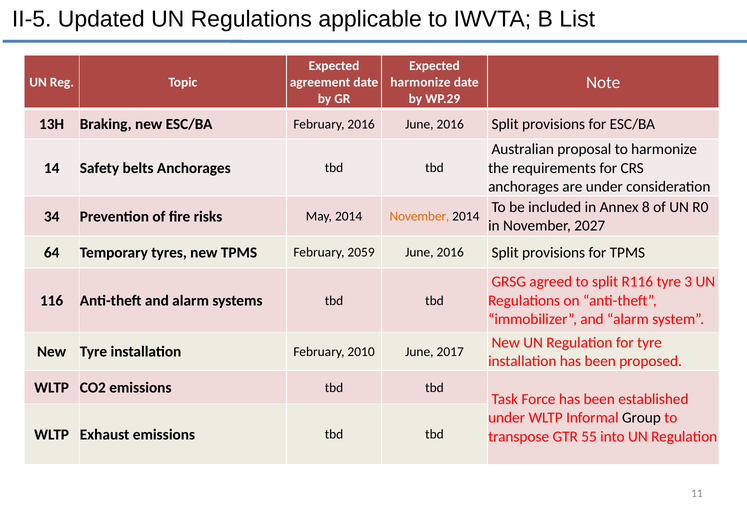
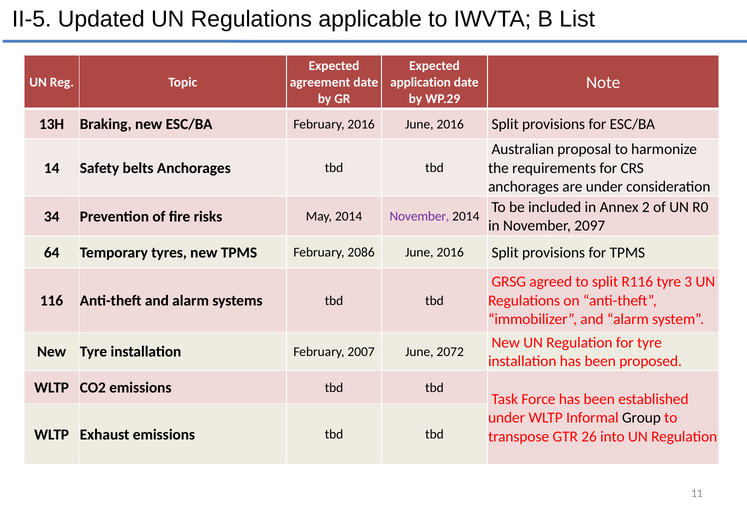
harmonize at (420, 82): harmonize -> application
8: 8 -> 2
November at (419, 217) colour: orange -> purple
2027: 2027 -> 2097
2059: 2059 -> 2086
2010: 2010 -> 2007
2017: 2017 -> 2072
55: 55 -> 26
